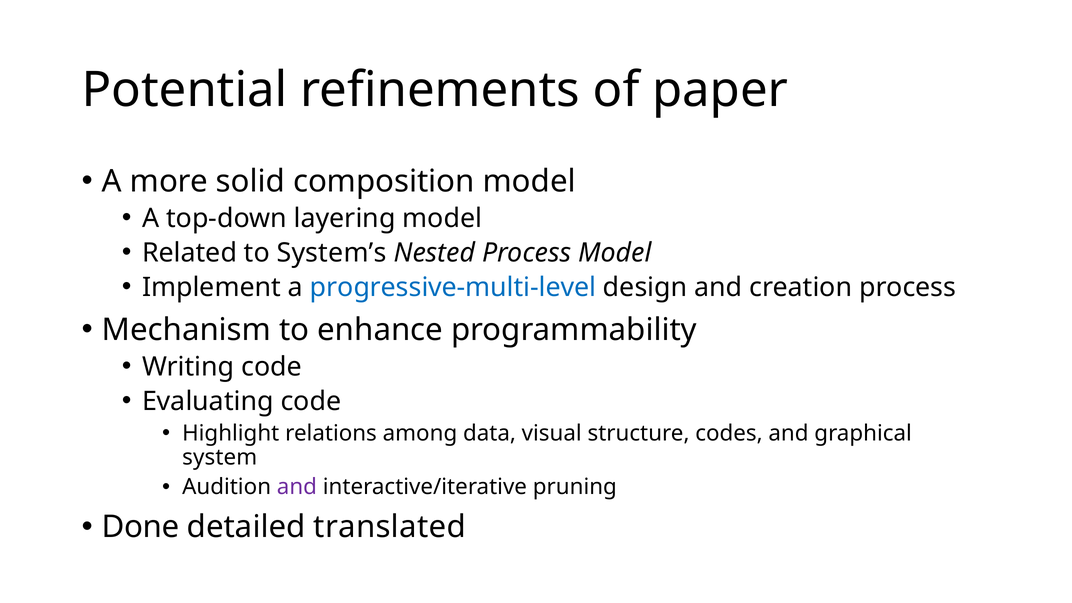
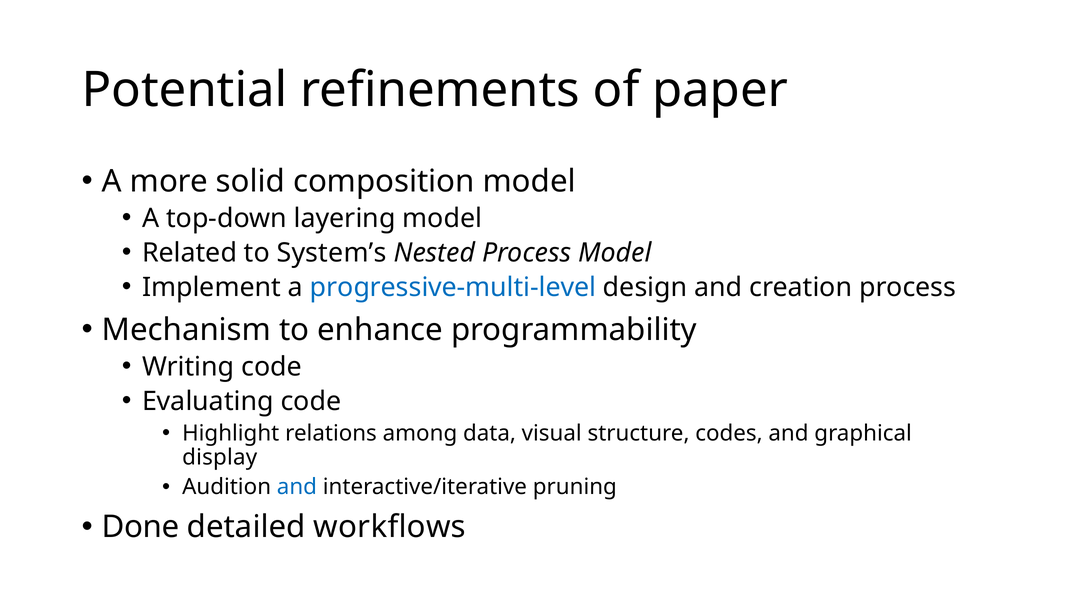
system: system -> display
and at (297, 487) colour: purple -> blue
translated: translated -> workflows
